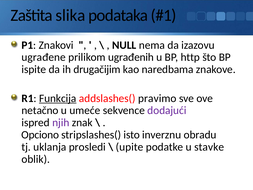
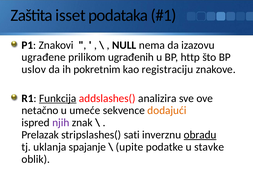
slika: slika -> isset
ispite: ispite -> uslov
drugačijim: drugačijim -> pokretnim
naredbama: naredbama -> registraciju
pravimo: pravimo -> analizira
dodajući colour: purple -> orange
Opciono: Opciono -> Prelazak
isto: isto -> sati
obradu underline: none -> present
prosledi: prosledi -> spajanje
